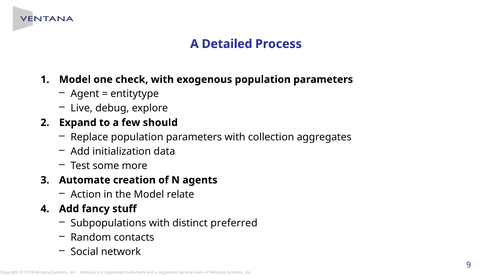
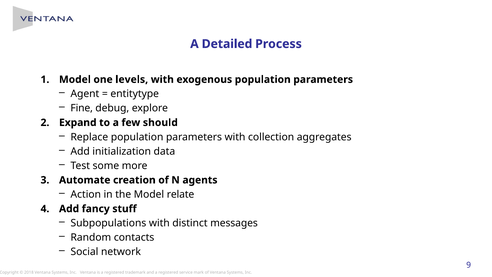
check: check -> levels
Live: Live -> Fine
preferred: preferred -> messages
